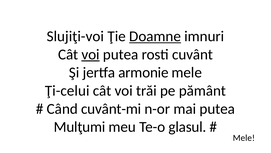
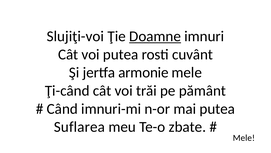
voi at (91, 54) underline: present -> none
Ţi-celui: Ţi-celui -> Ţi-când
cuvânt-mi: cuvânt-mi -> imnuri-mi
Mulţumi: Mulţumi -> Suflarea
glasul: glasul -> zbate
